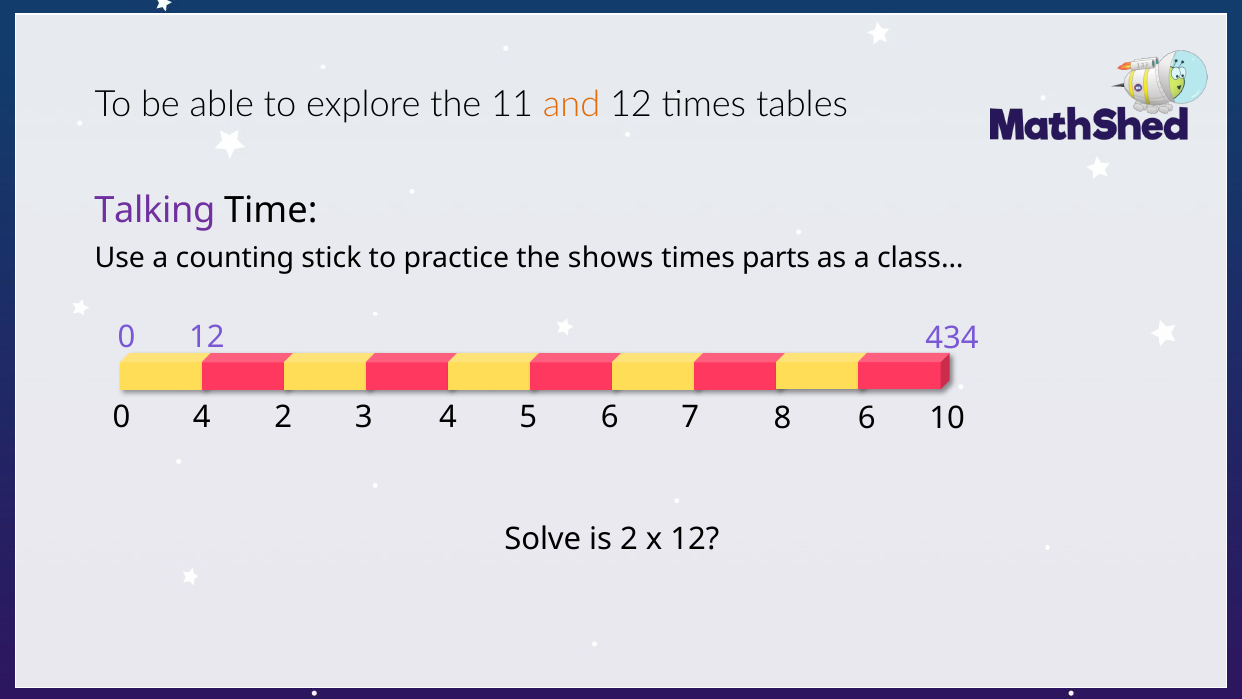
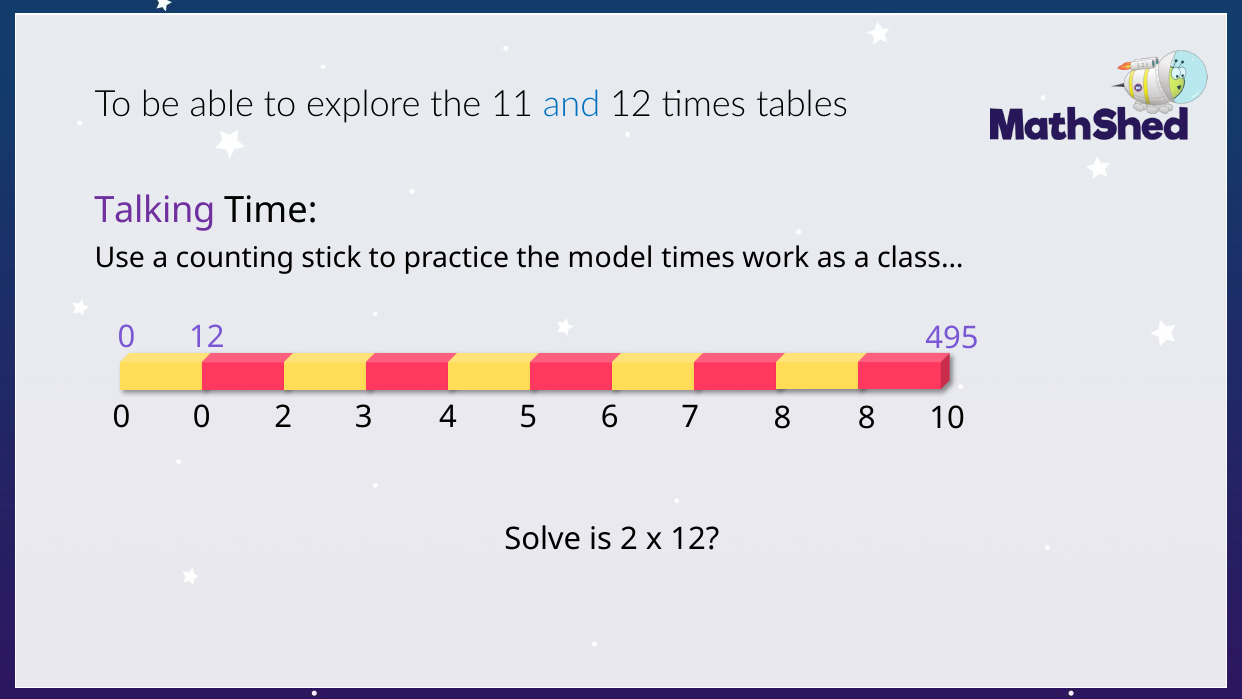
and colour: orange -> blue
shows: shows -> model
parts: parts -> work
434: 434 -> 495
0 4: 4 -> 0
8 6: 6 -> 8
